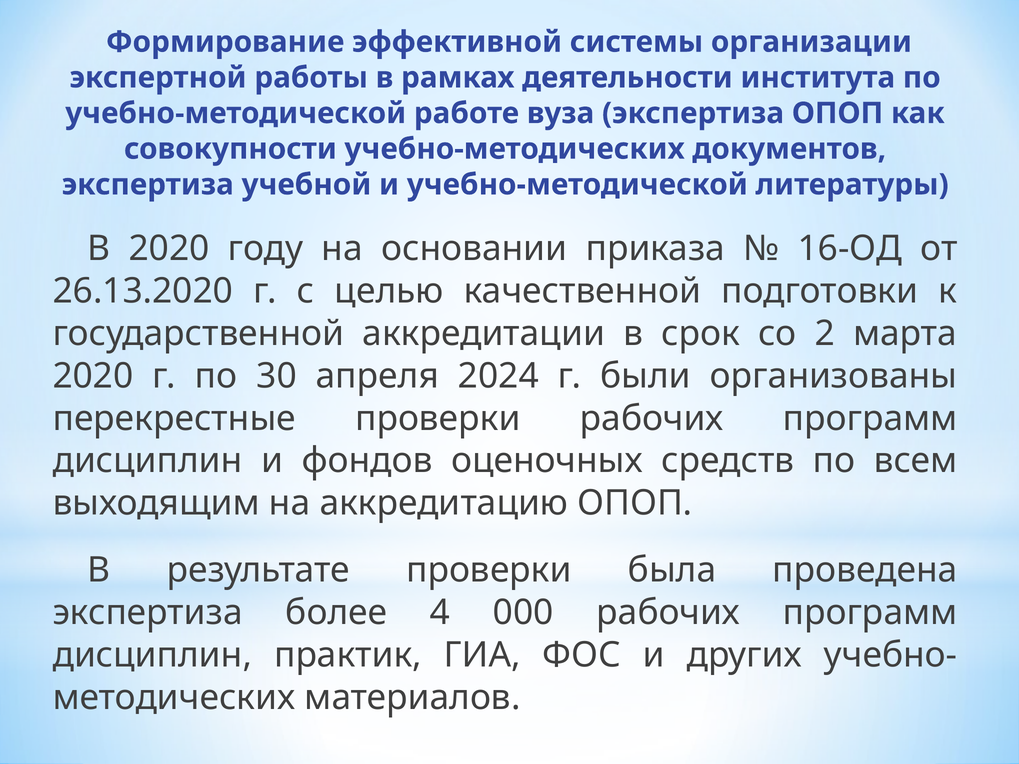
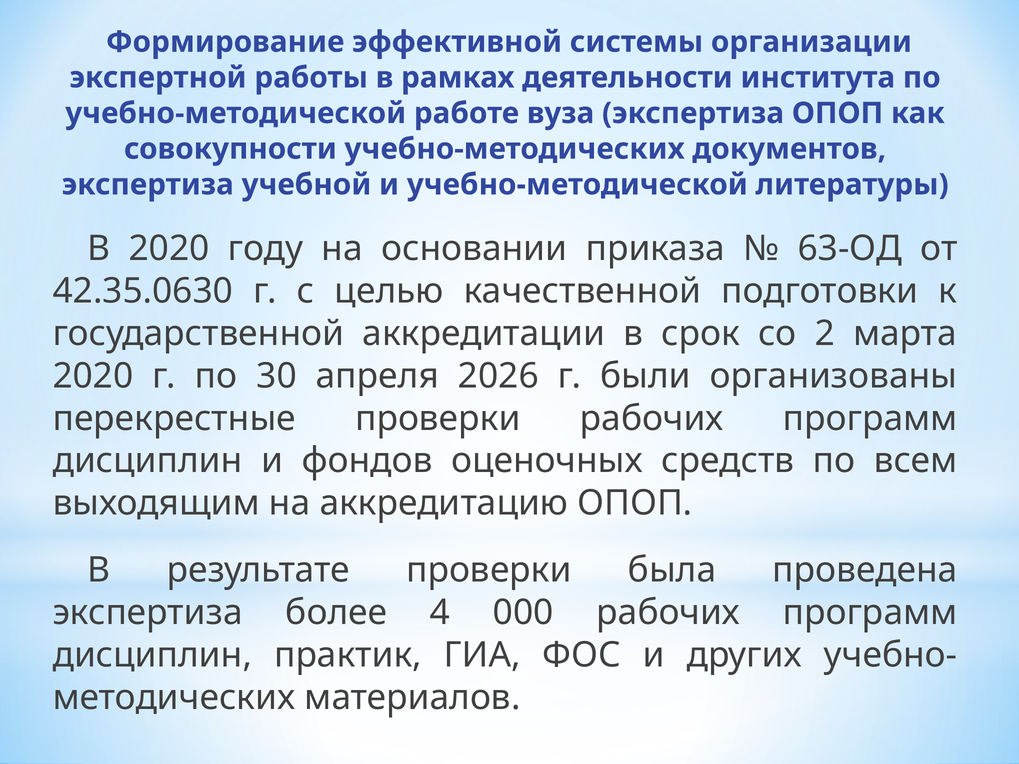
16-ОД: 16-ОД -> 63-ОД
26.13.2020: 26.13.2020 -> 42.35.0630
2024: 2024 -> 2026
